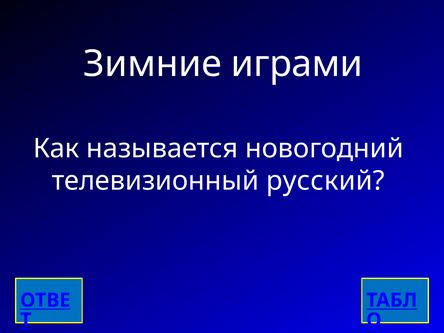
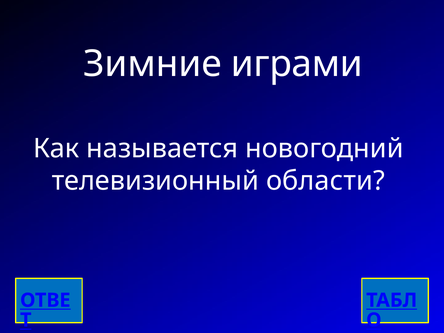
русский: русский -> области
